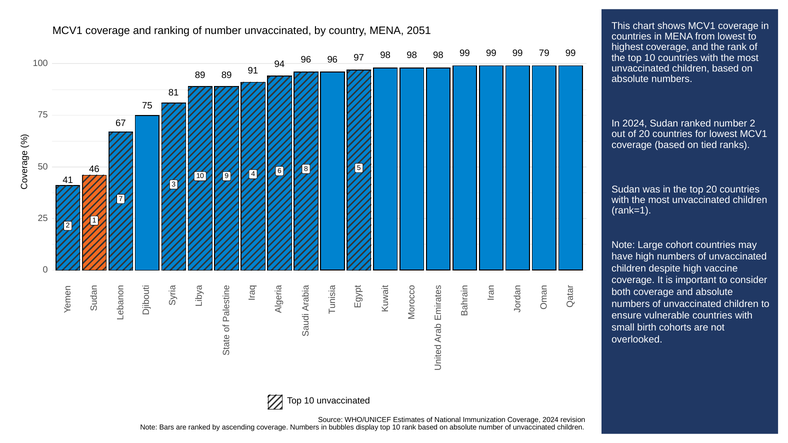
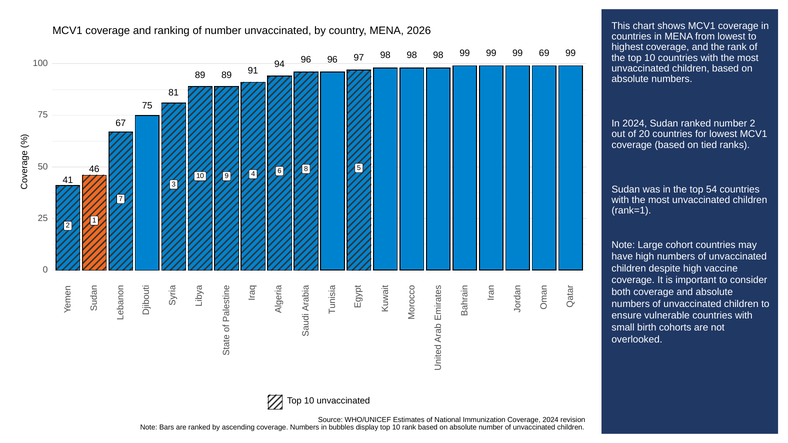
2051: 2051 -> 2026
79: 79 -> 69
top 20: 20 -> 54
